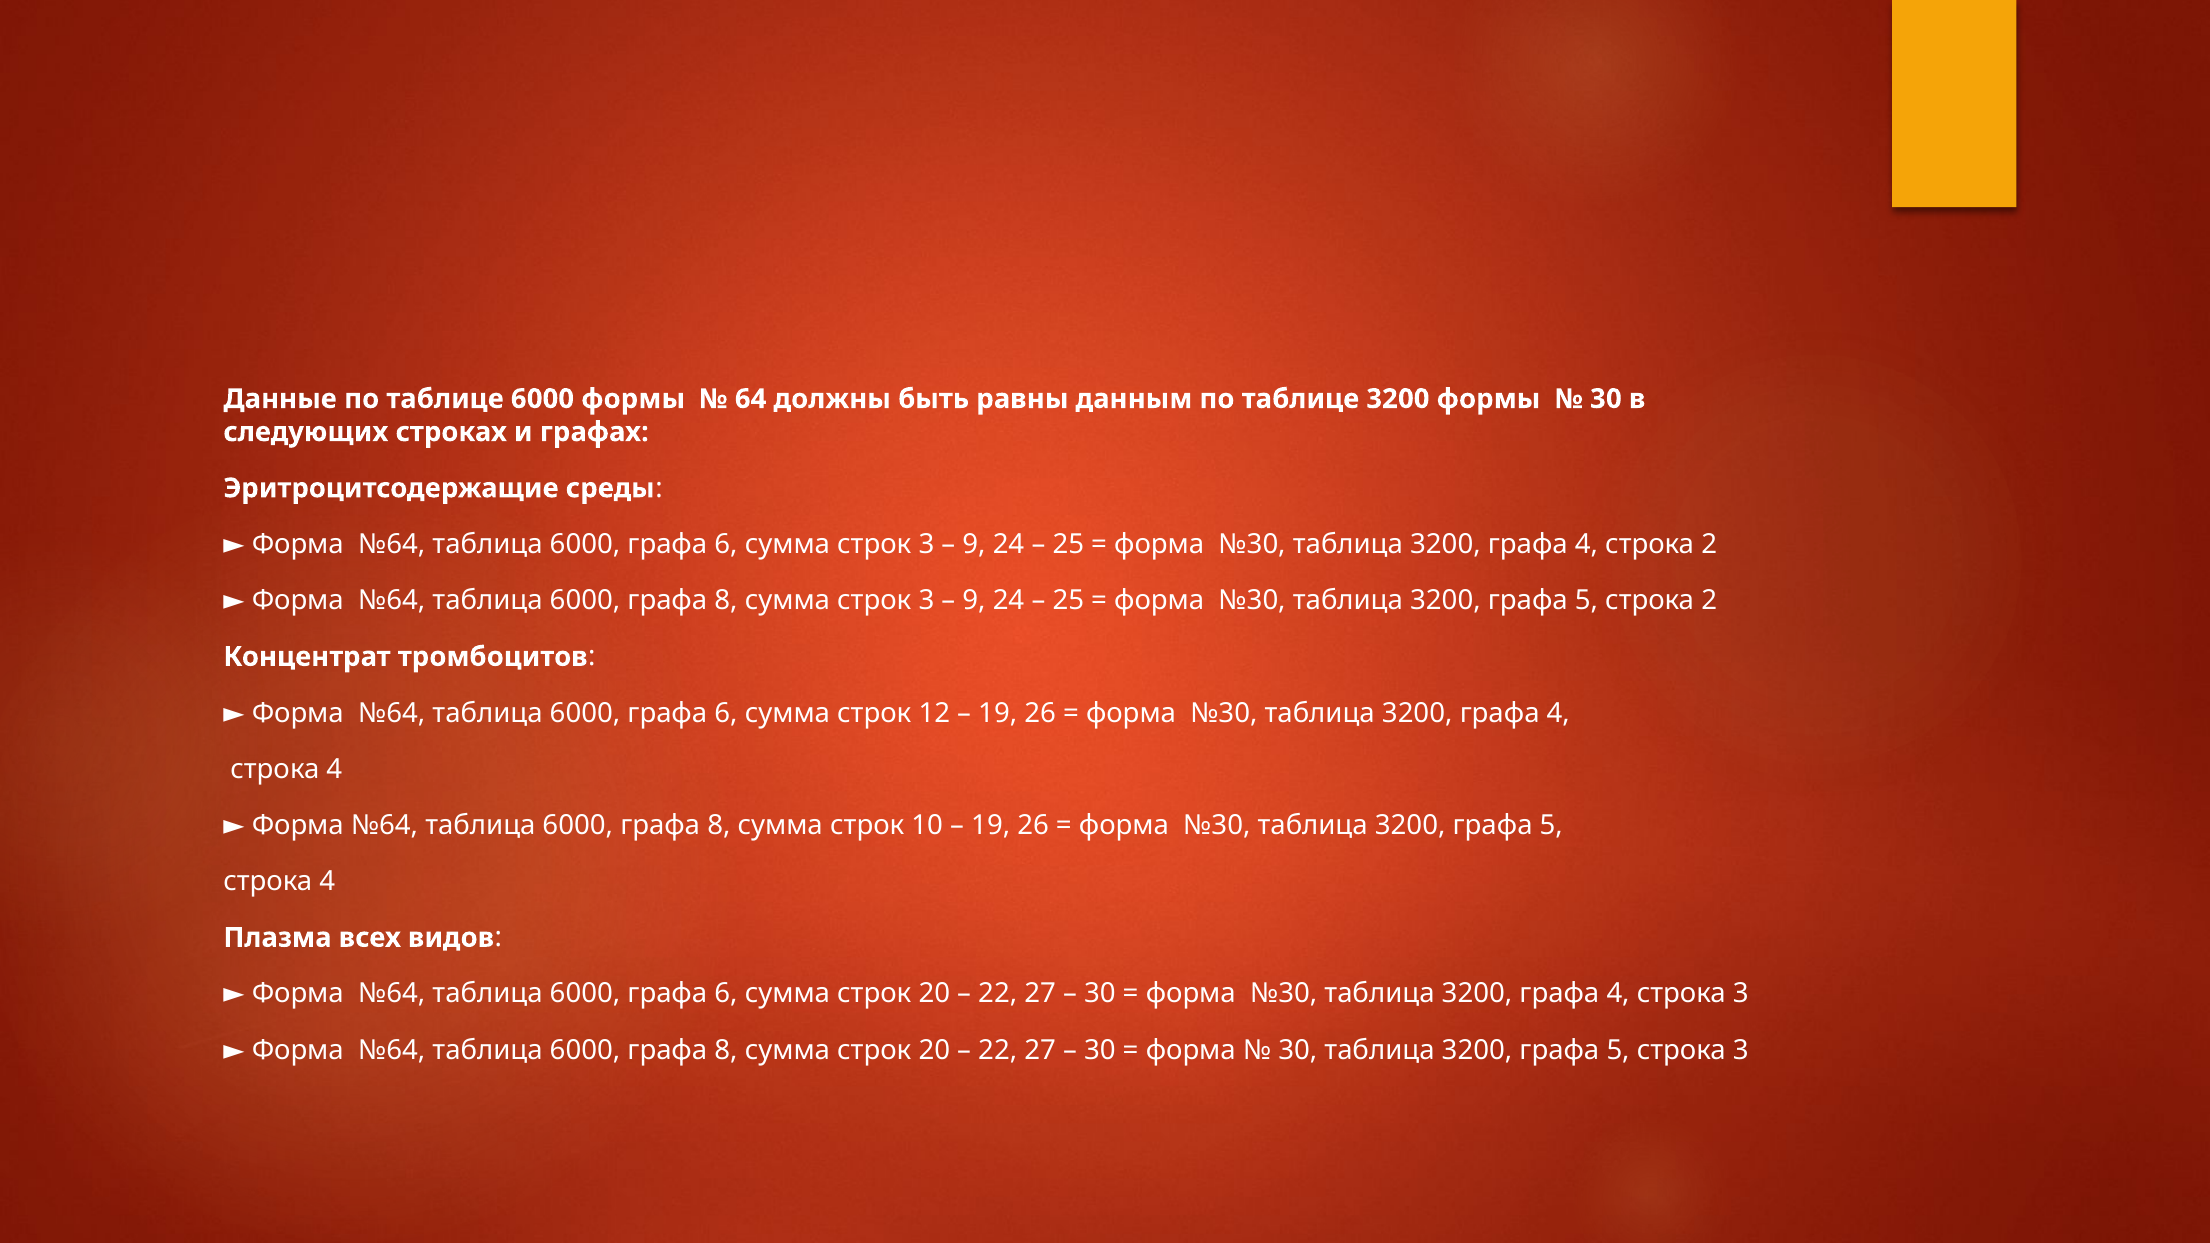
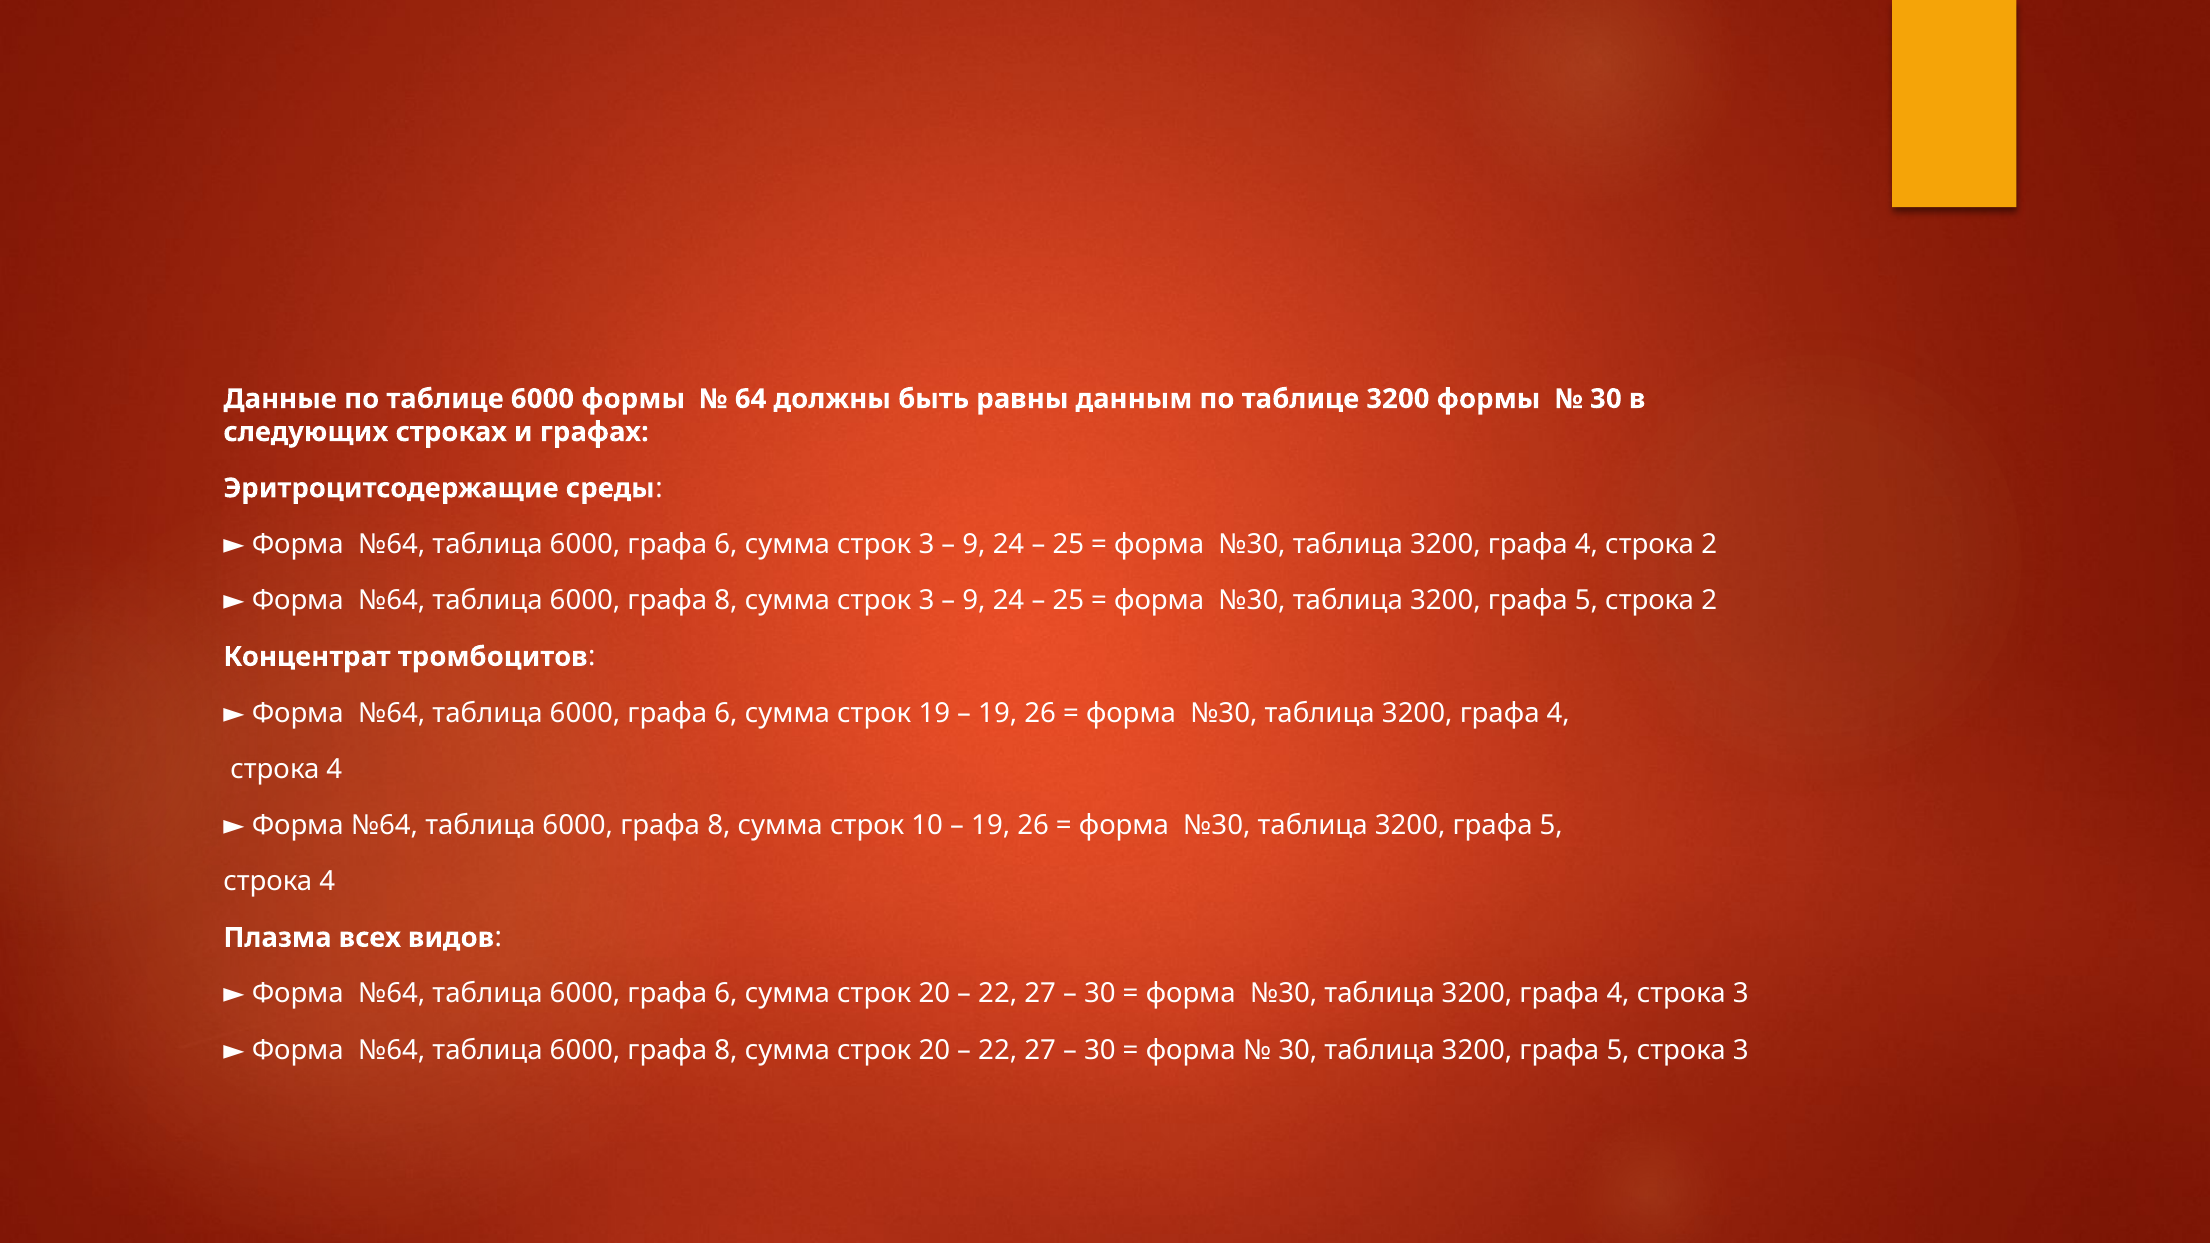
строк 12: 12 -> 19
